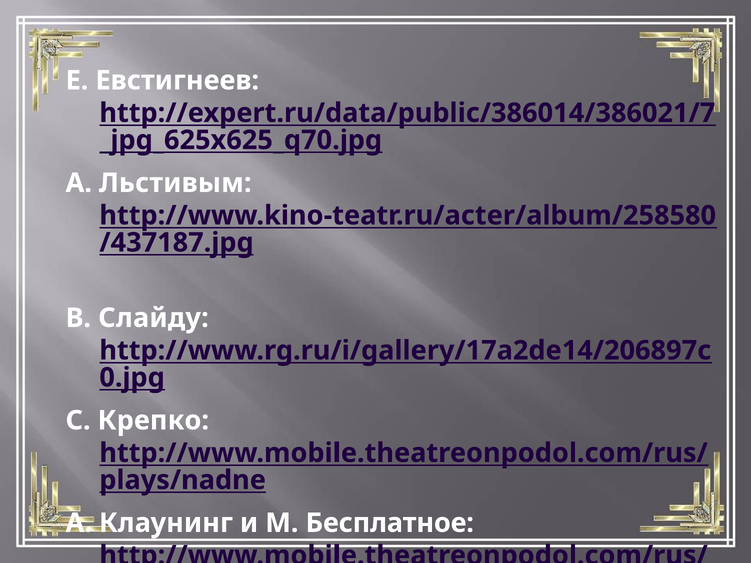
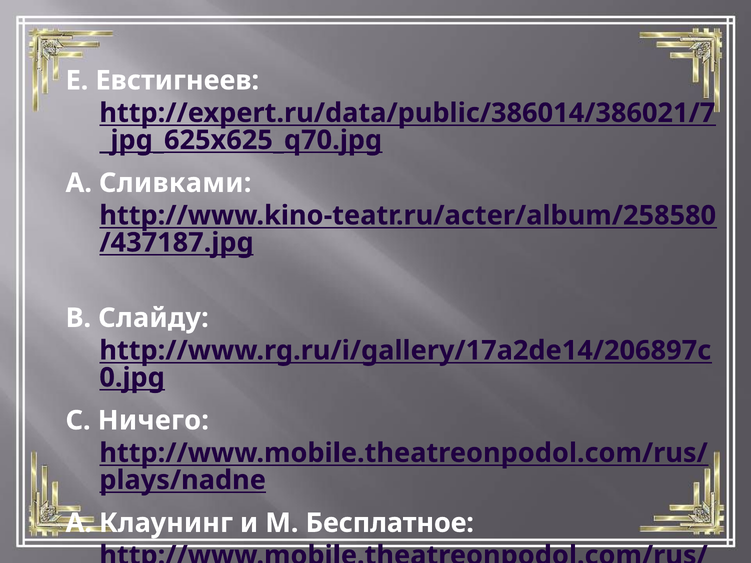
Льстивым: Льстивым -> Сливками
Крепко: Крепко -> Ничего
